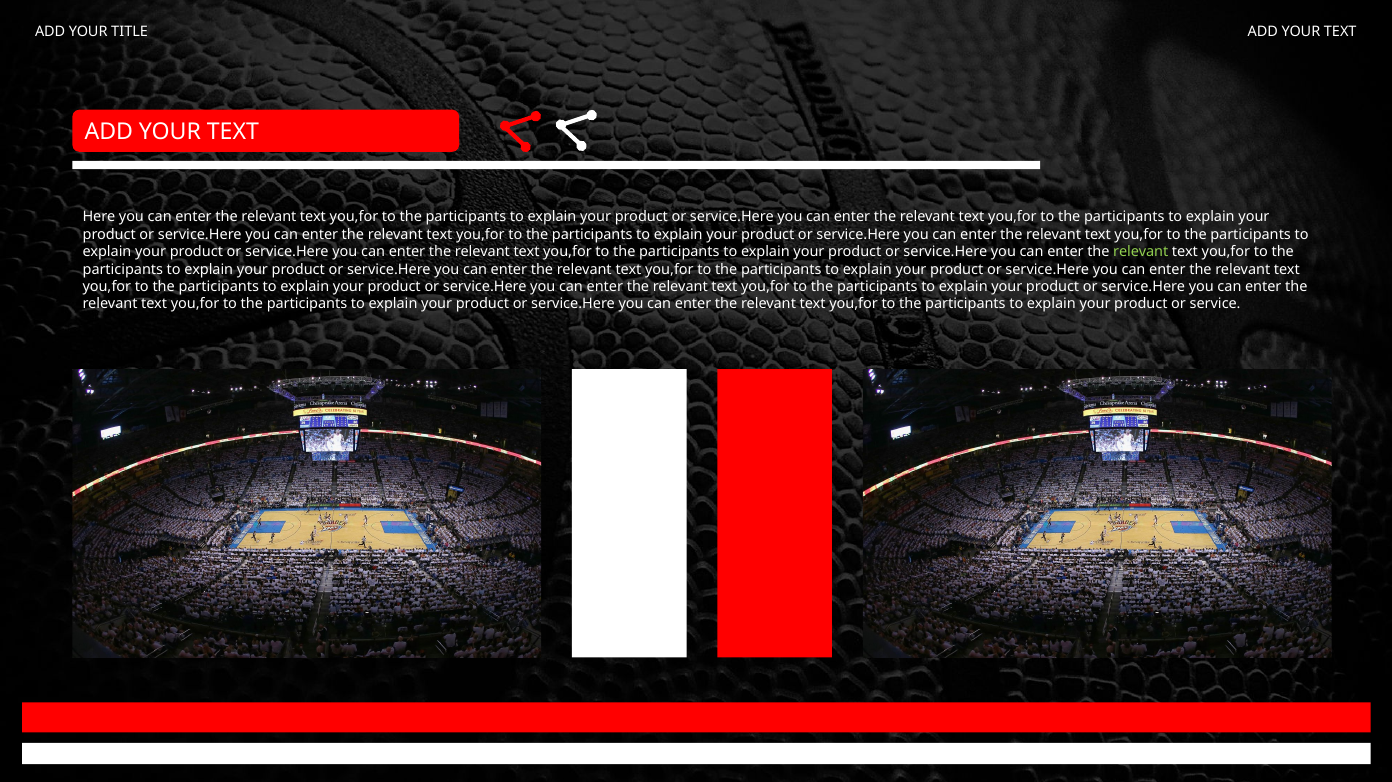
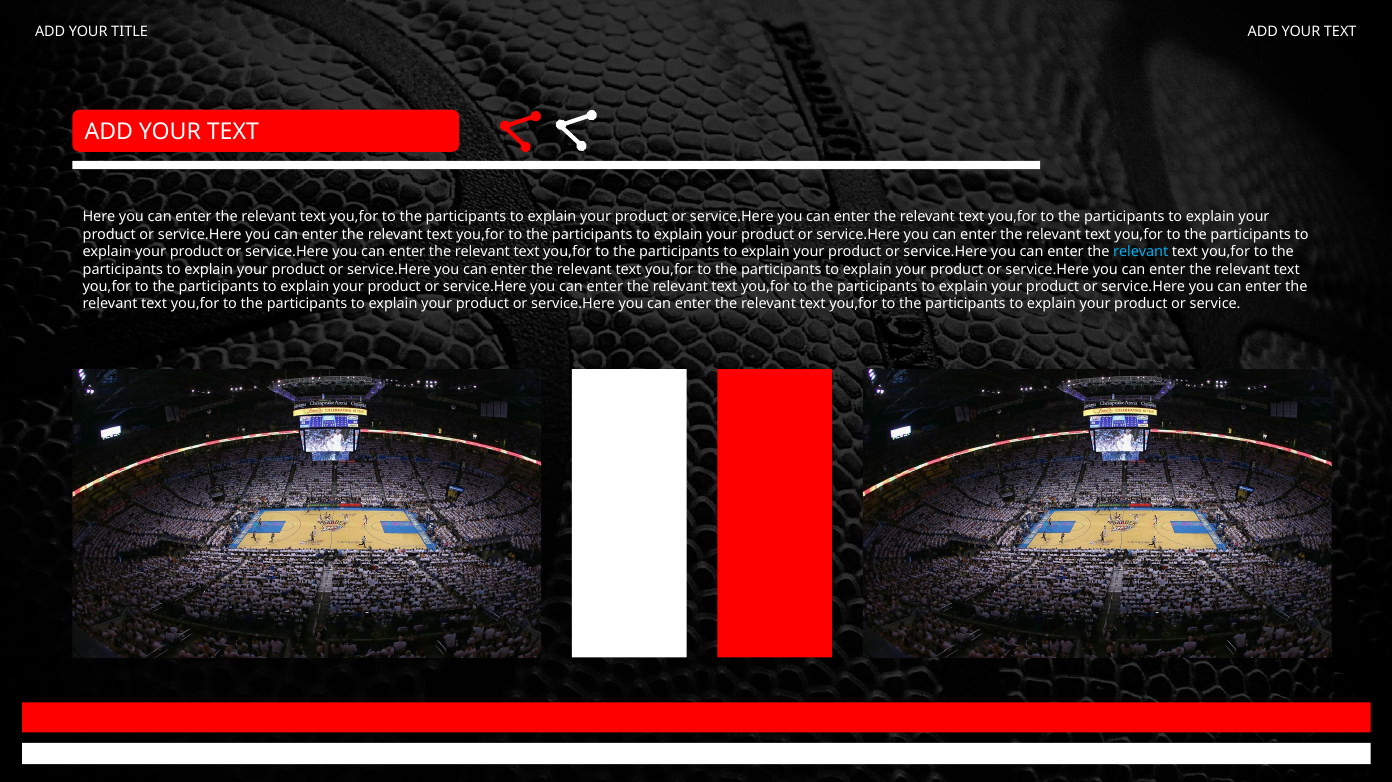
relevant at (1141, 252) colour: light green -> light blue
